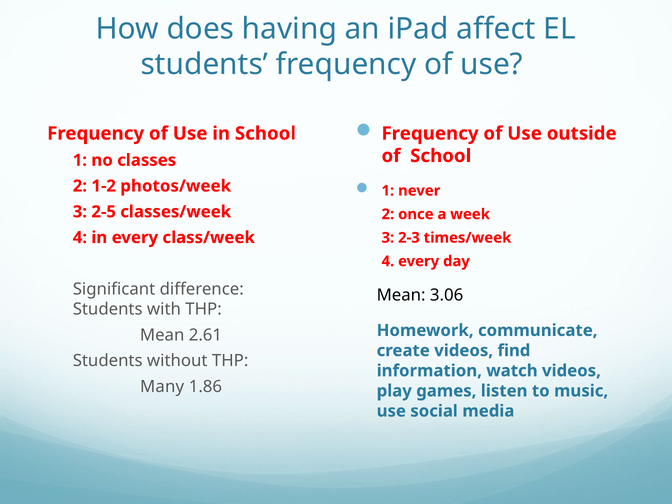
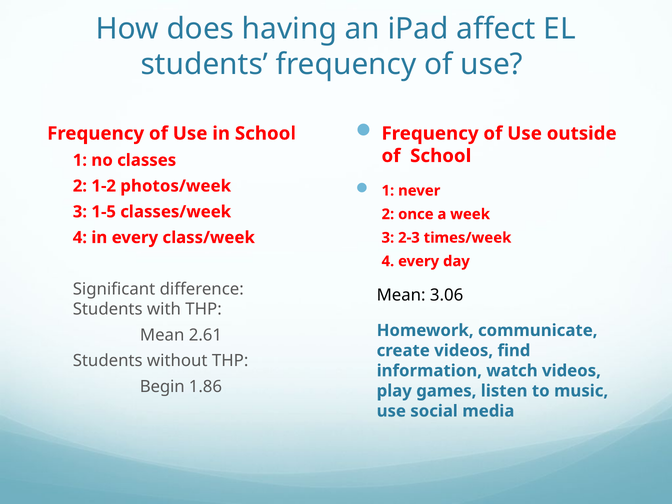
2-5: 2-5 -> 1-5
Many: Many -> Begin
